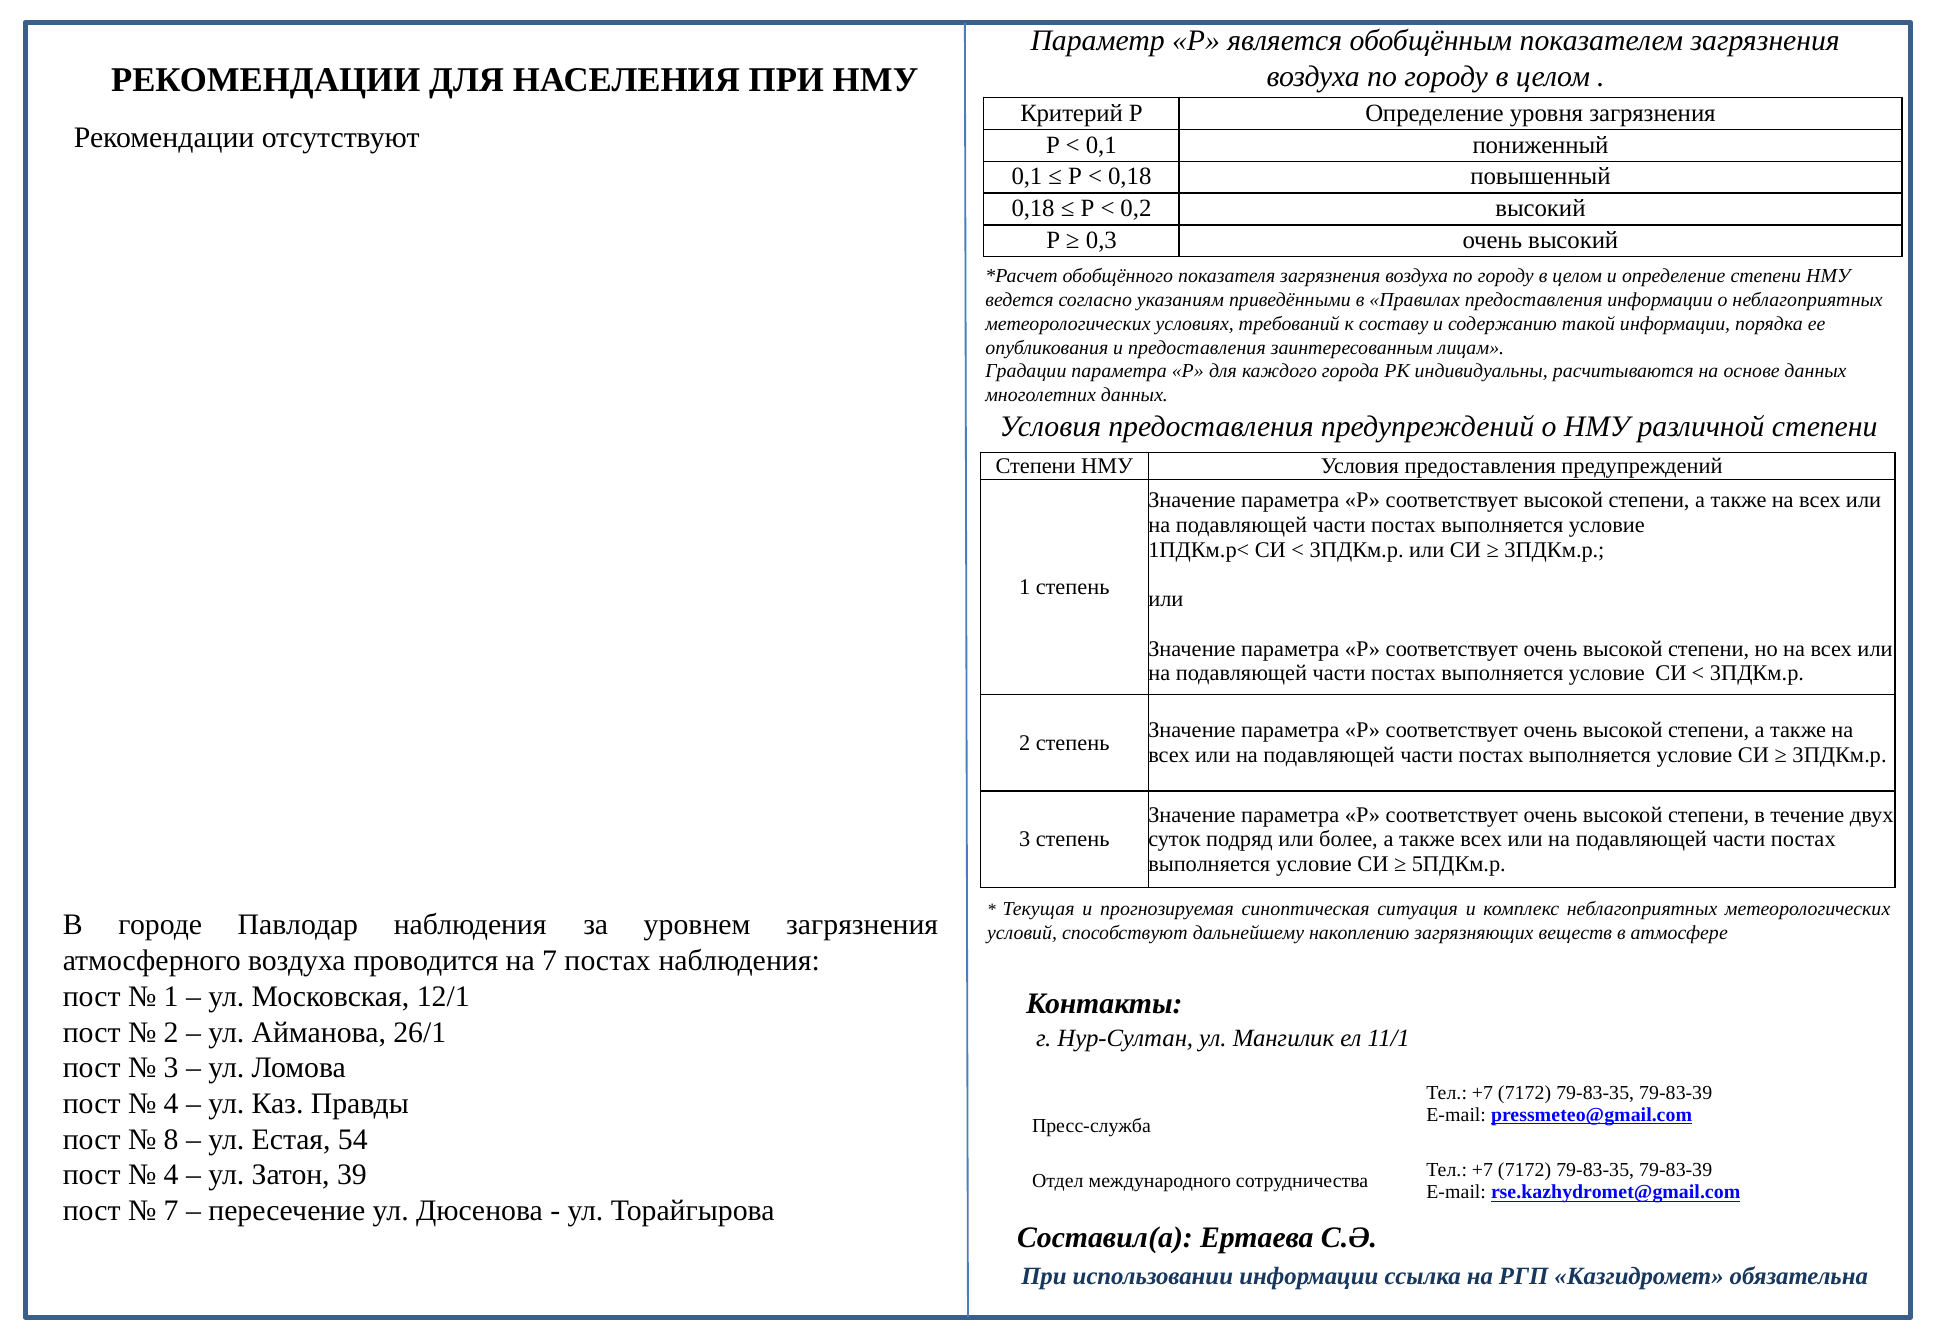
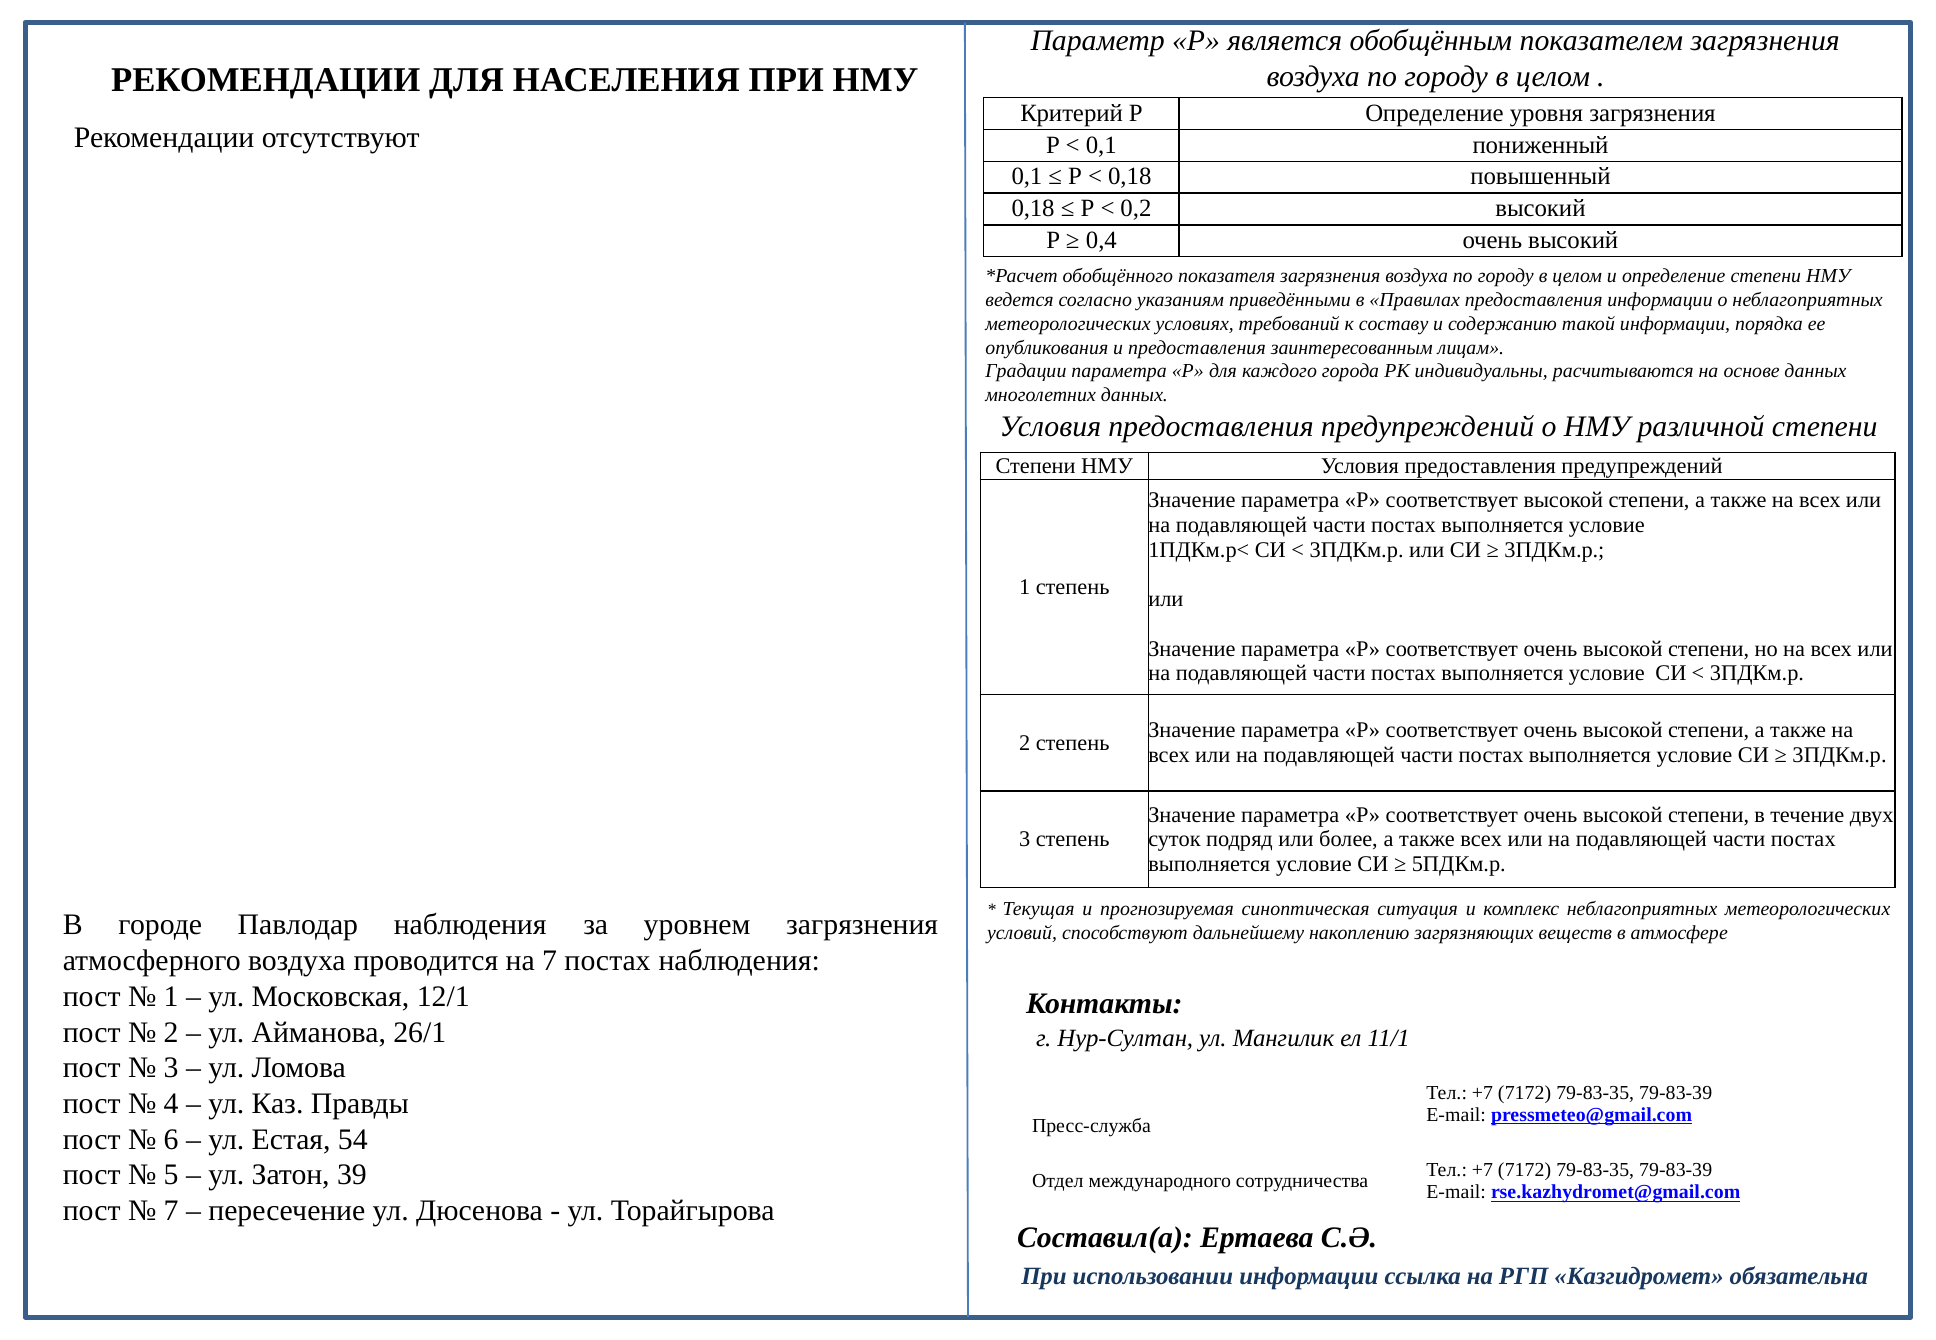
0,3: 0,3 -> 0,4
8: 8 -> 6
4 at (171, 1175): 4 -> 5
